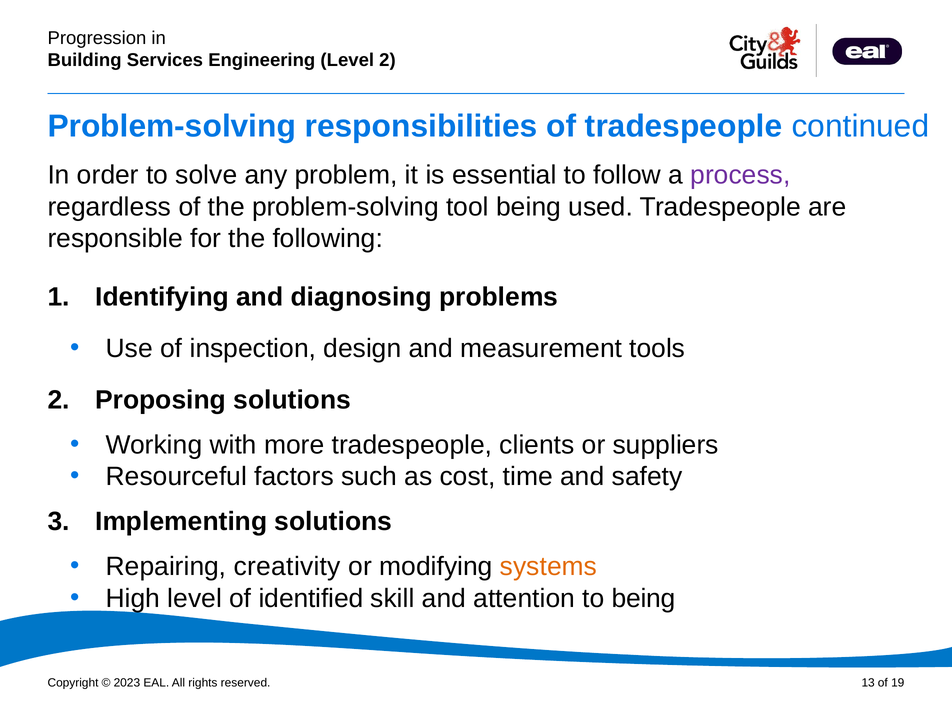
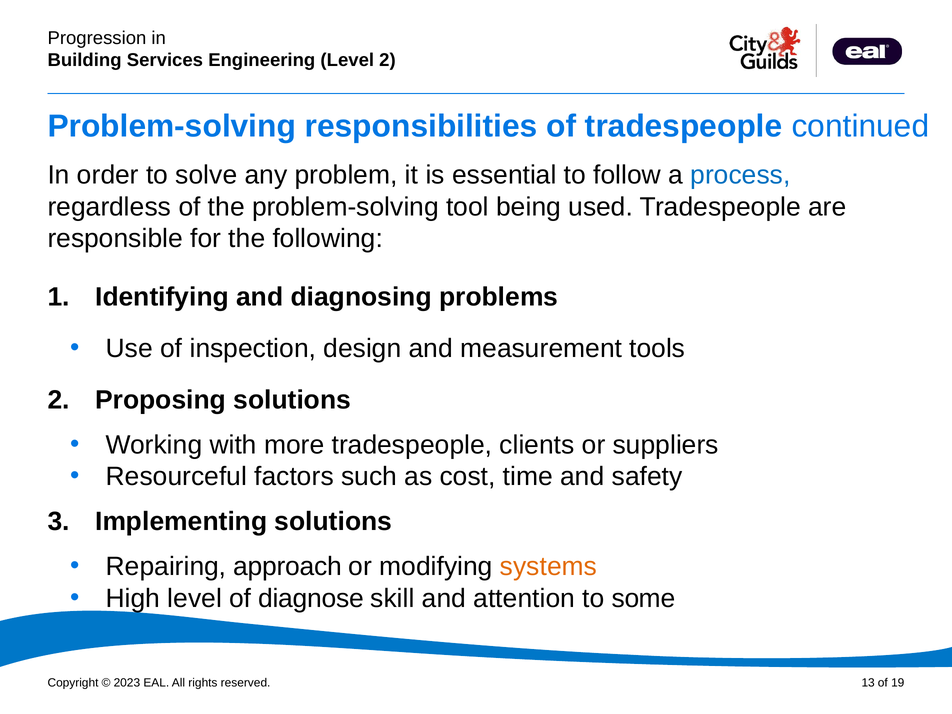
process colour: purple -> blue
creativity: creativity -> approach
identified: identified -> diagnose
to being: being -> some
